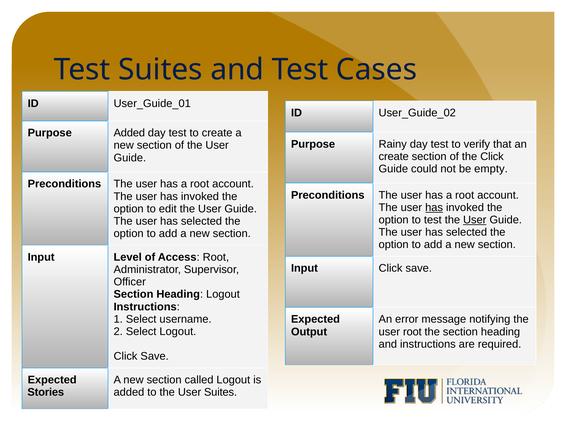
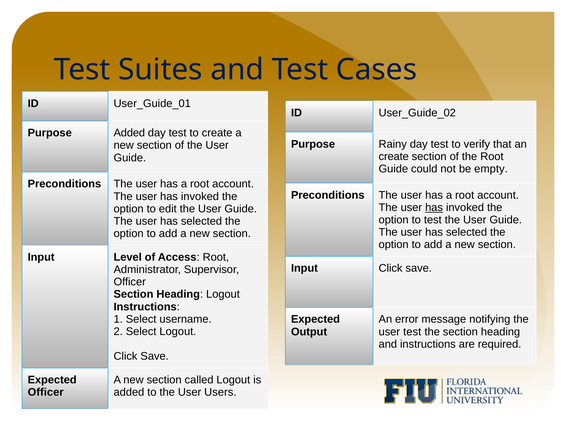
the Click: Click -> Root
User at (475, 220) underline: present -> none
user root: root -> test
Stories at (46, 392): Stories -> Officer
User Suites: Suites -> Users
